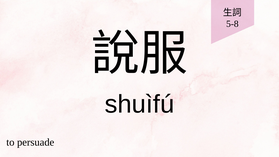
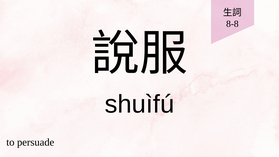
5-8: 5-8 -> 8-8
